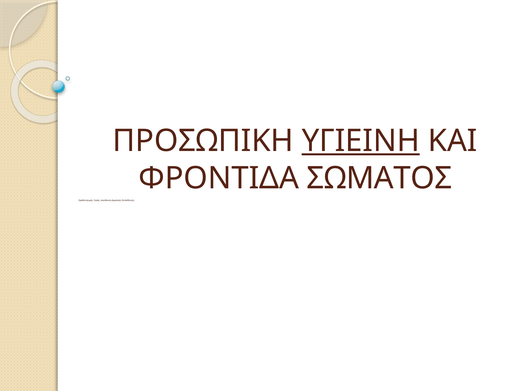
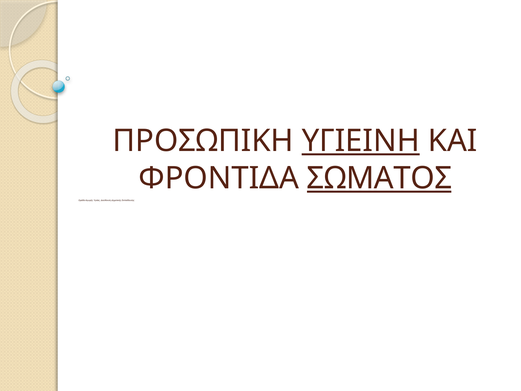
ΣΩΜΑΤΟΣ underline: none -> present
